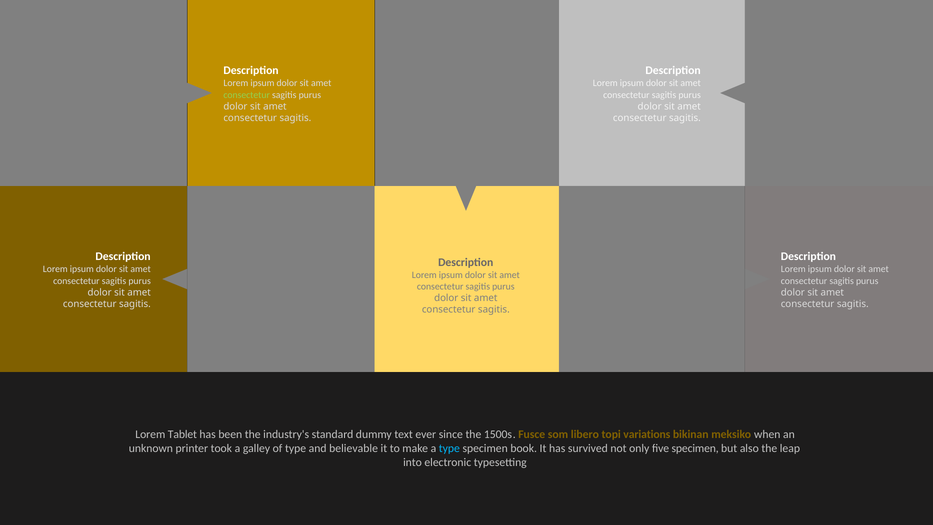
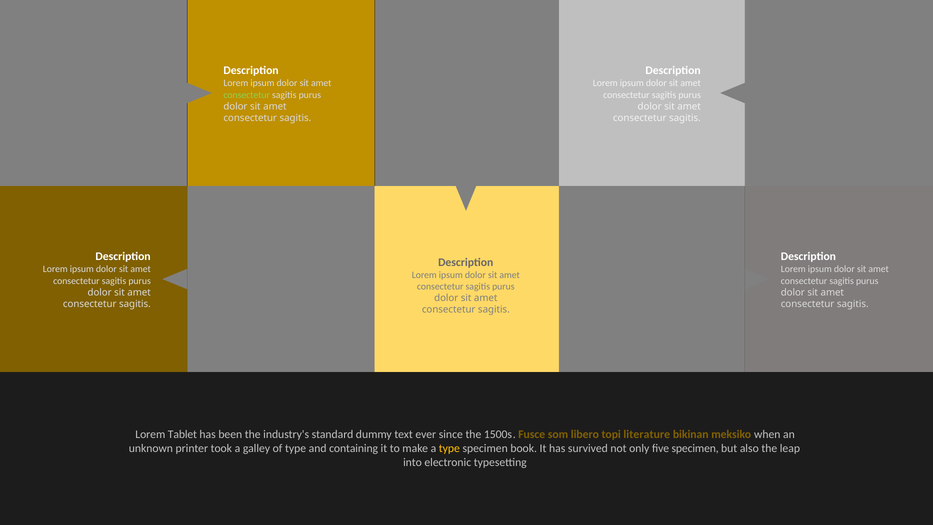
variations: variations -> literature
believable: believable -> containing
type at (449, 448) colour: light blue -> yellow
